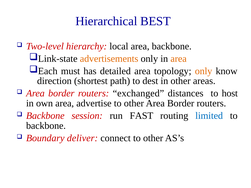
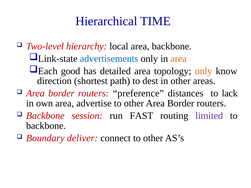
BEST: BEST -> TIME
advertisements colour: orange -> blue
must: must -> good
exchanged: exchanged -> preference
host: host -> lack
limited colour: blue -> purple
